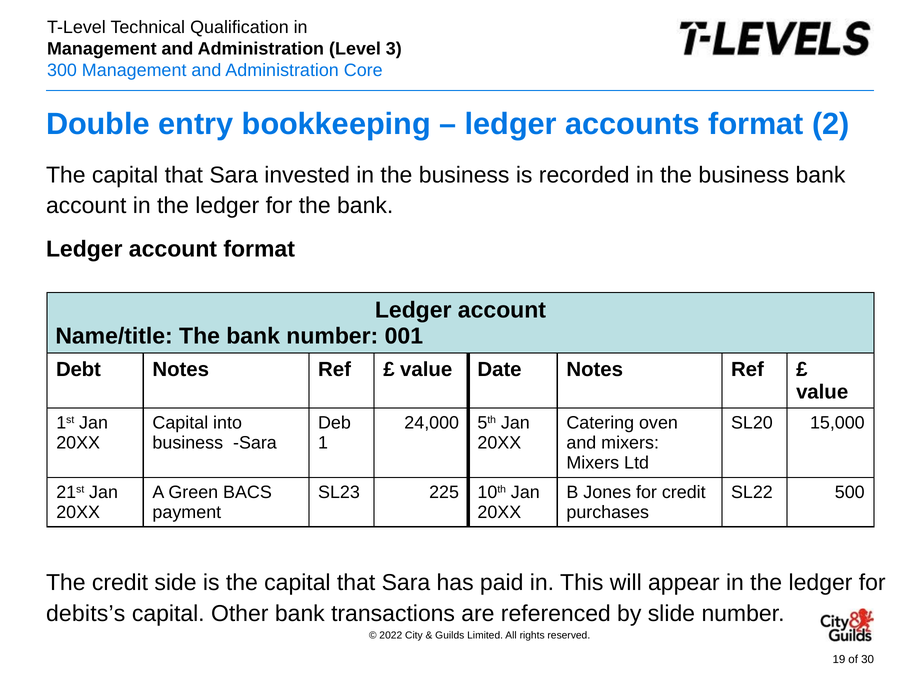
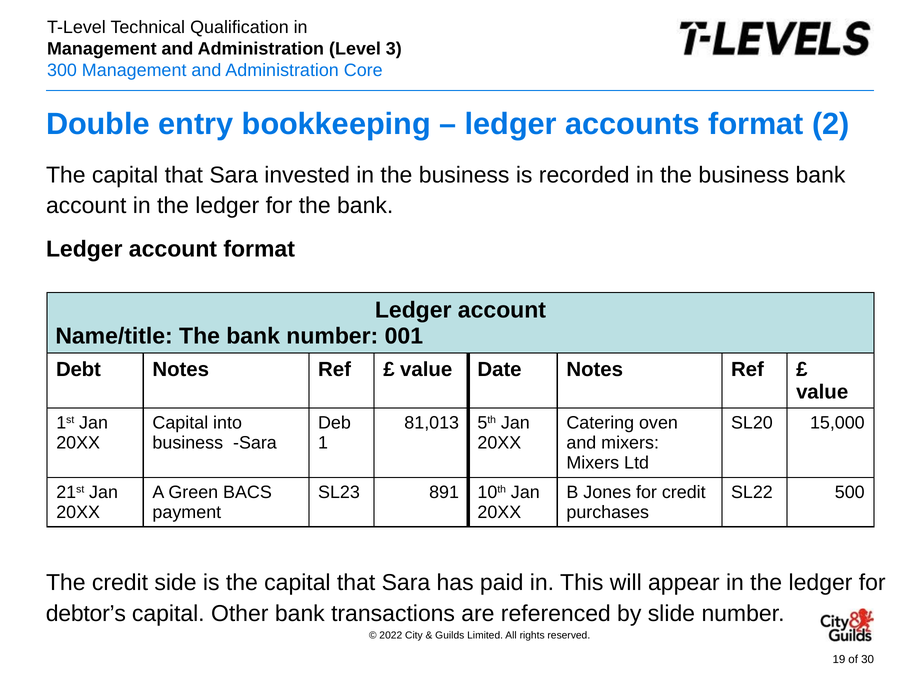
24,000: 24,000 -> 81,013
225: 225 -> 891
debits’s: debits’s -> debtor’s
